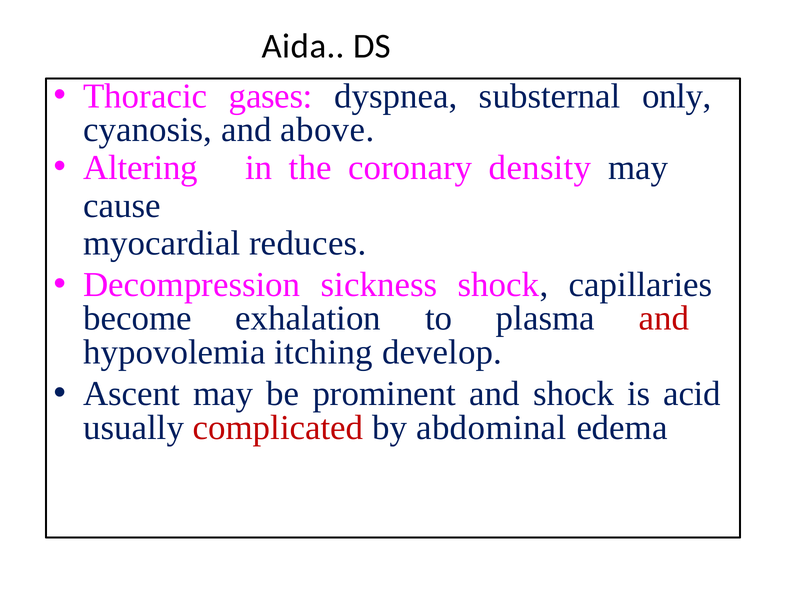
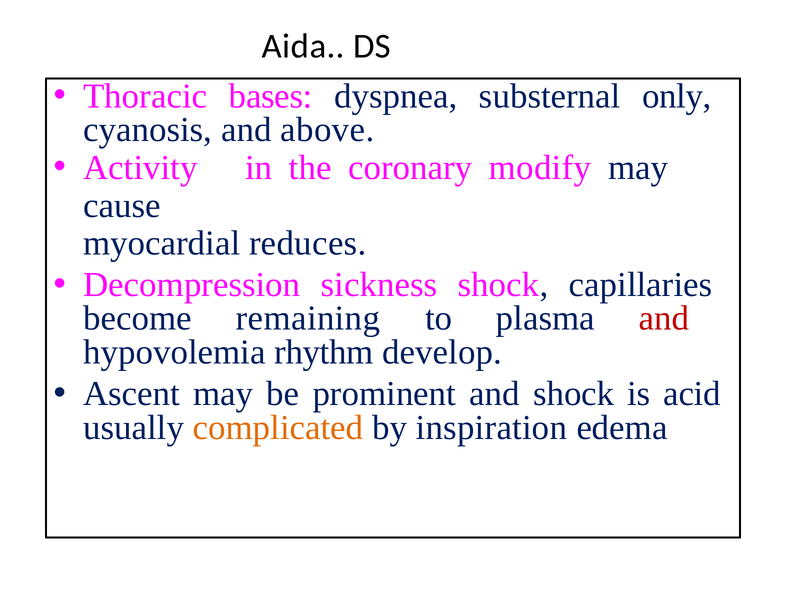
gases: gases -> bases
Altering: Altering -> Activity
density: density -> modify
exhalation: exhalation -> remaining
itching: itching -> rhythm
complicated colour: red -> orange
abdominal: abdominal -> inspiration
